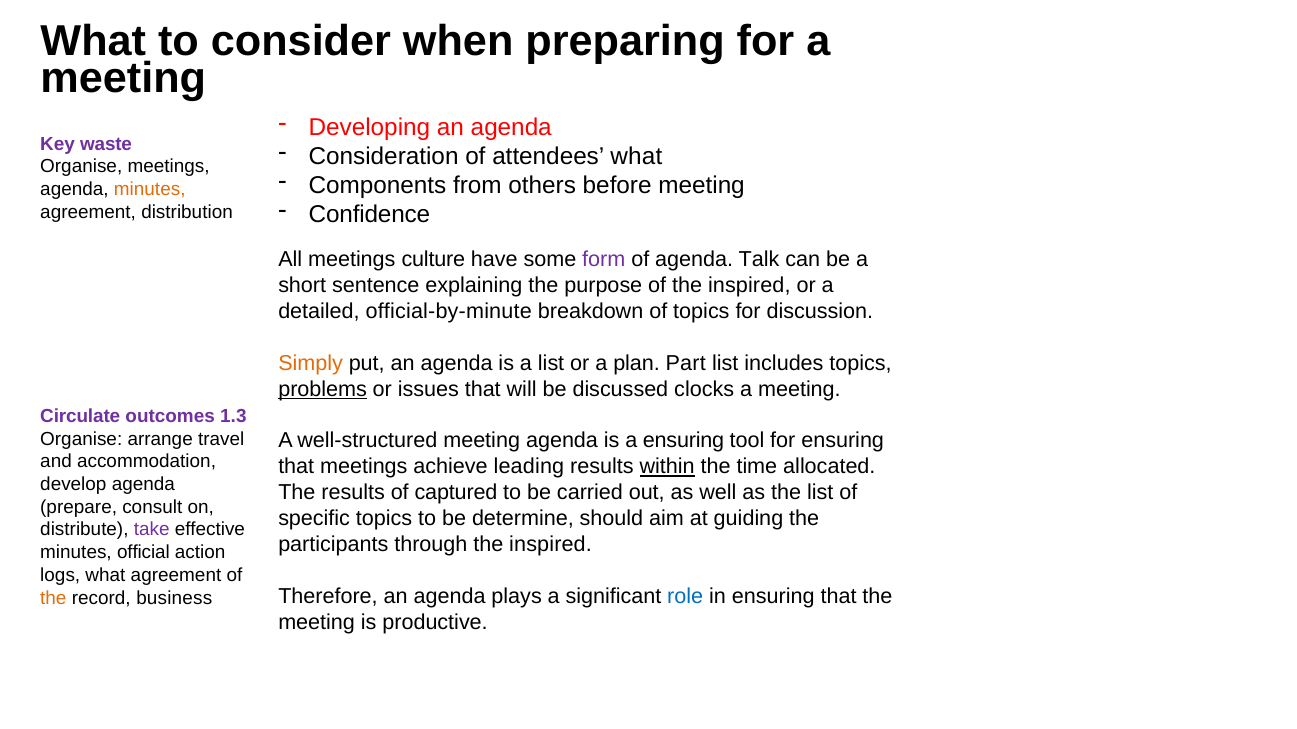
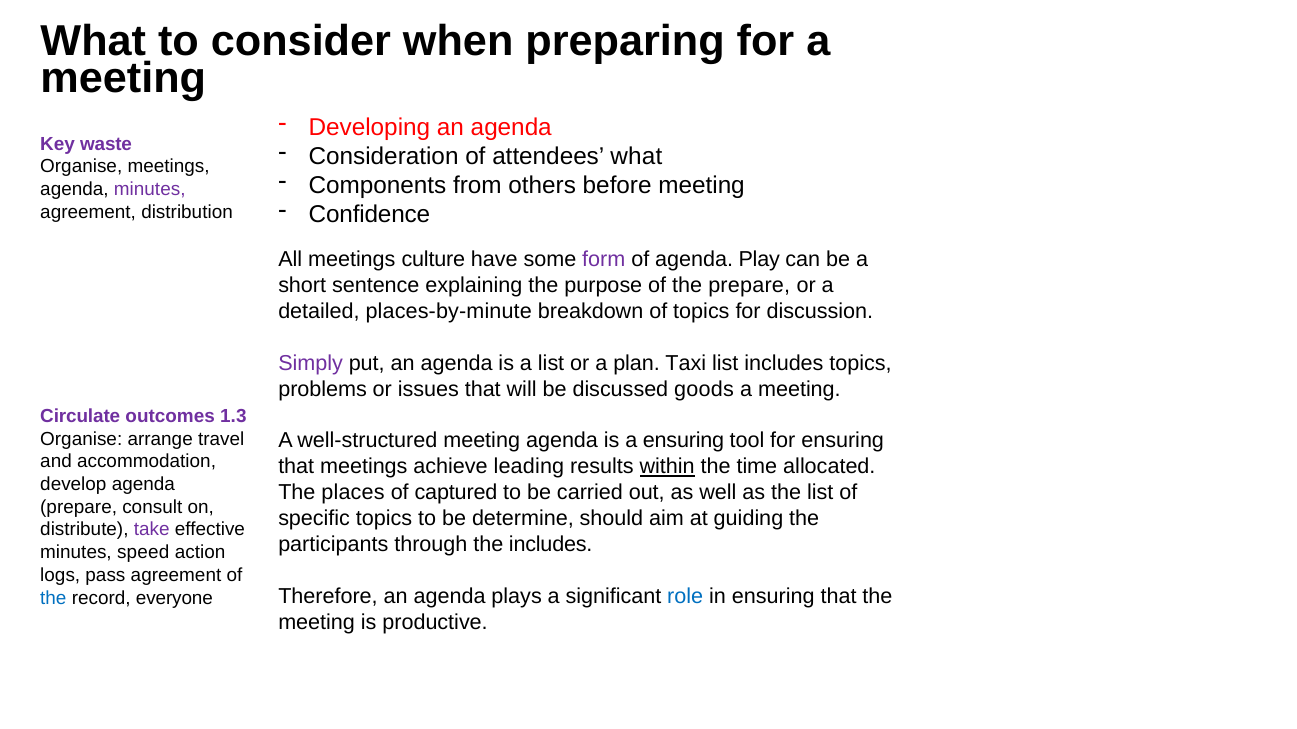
minutes at (150, 189) colour: orange -> purple
Talk: Talk -> Play
of the inspired: inspired -> prepare
official-by-minute: official-by-minute -> places-by-minute
Simply colour: orange -> purple
Part: Part -> Taxi
problems underline: present -> none
clocks: clocks -> goods
The results: results -> places
through the inspired: inspired -> includes
official: official -> speed
logs what: what -> pass
the at (53, 598) colour: orange -> blue
business: business -> everyone
